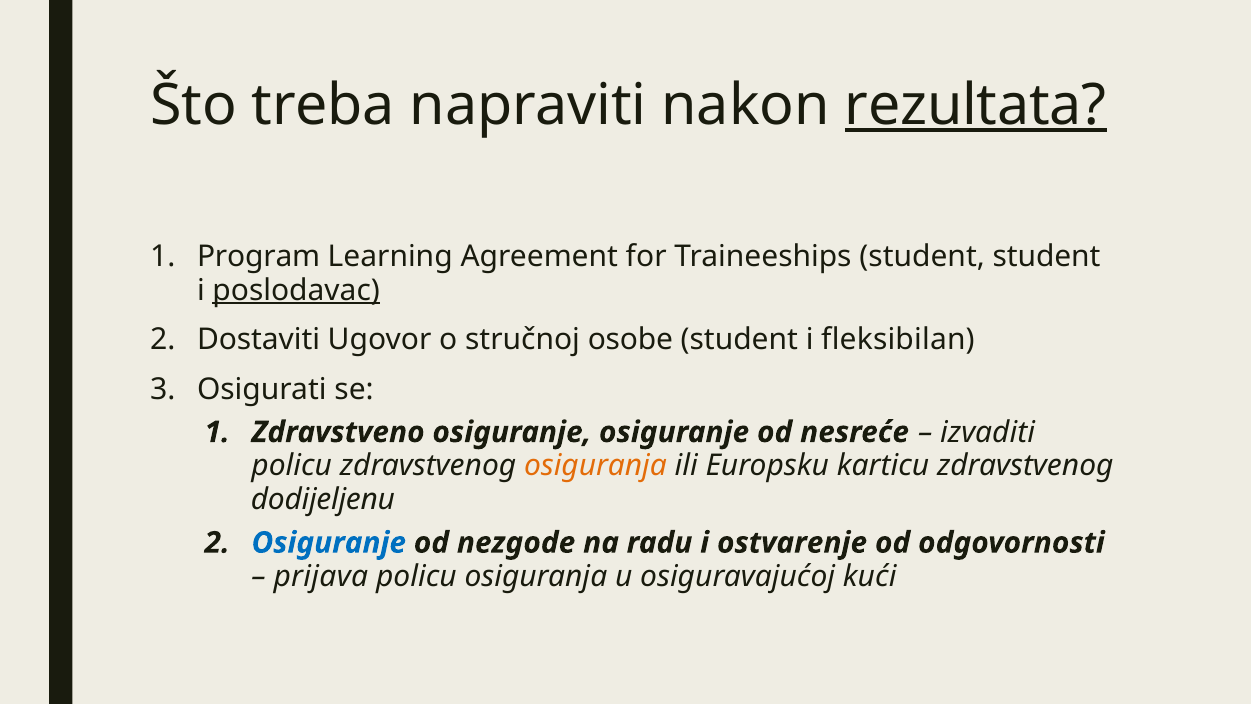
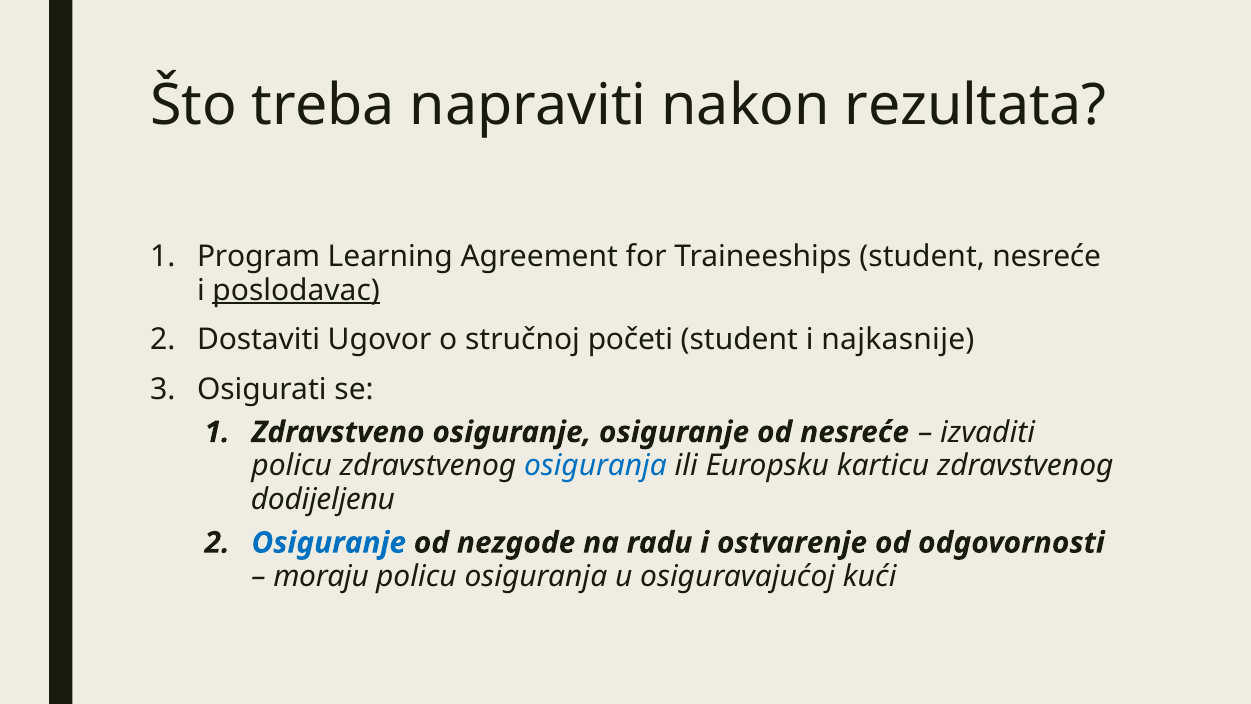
rezultata underline: present -> none
student student: student -> nesreće
osobe: osobe -> početi
fleksibilan: fleksibilan -> najkasnije
osiguranja at (596, 466) colour: orange -> blue
prijava: prijava -> moraju
